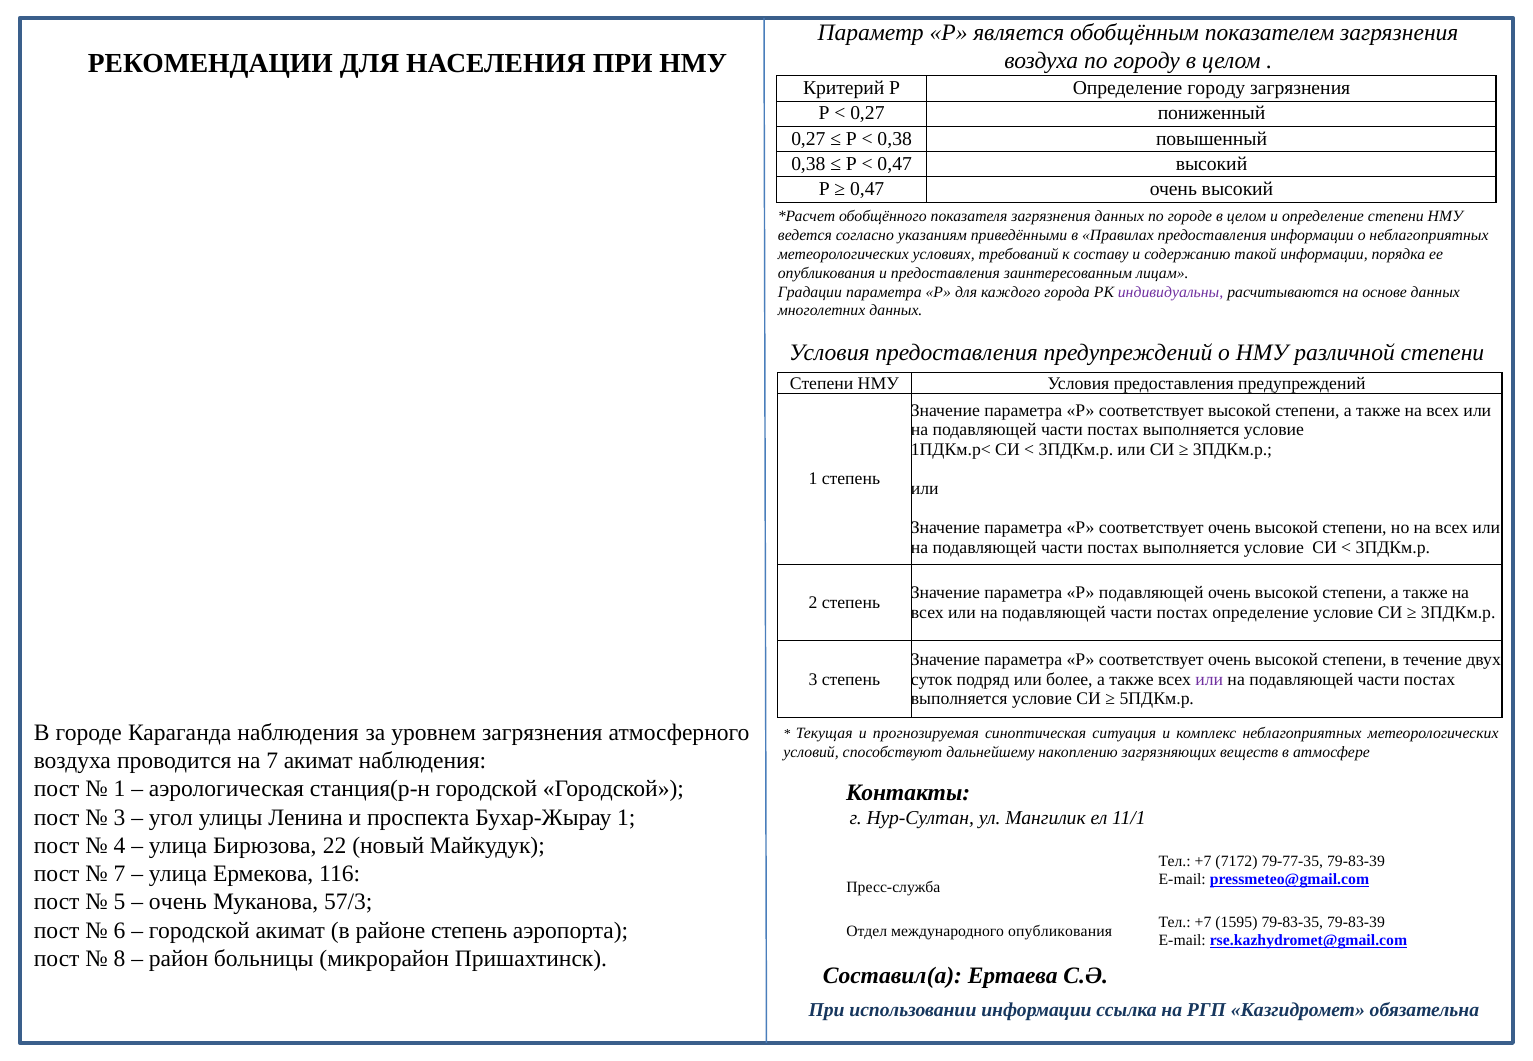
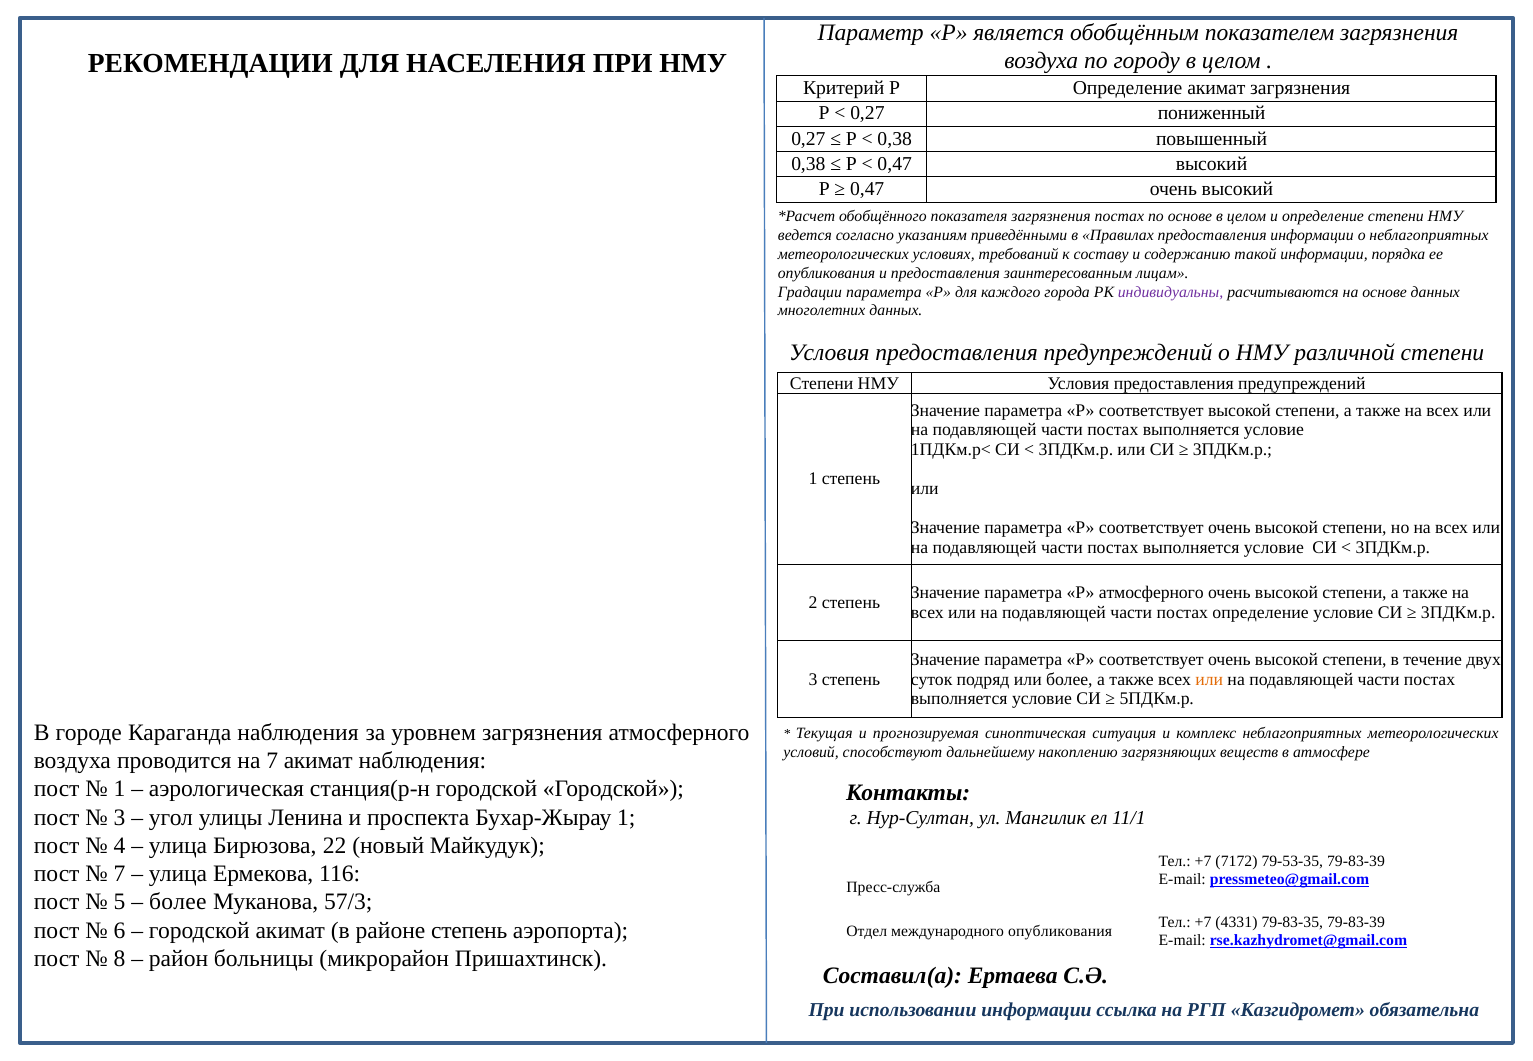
Определение городу: городу -> акимат
загрязнения данных: данных -> постах
по городе: городе -> основе
Р подавляющей: подавляющей -> атмосферного
или at (1209, 679) colour: purple -> orange
79-77-35: 79-77-35 -> 79-53-35
очень at (178, 902): очень -> более
1595: 1595 -> 4331
